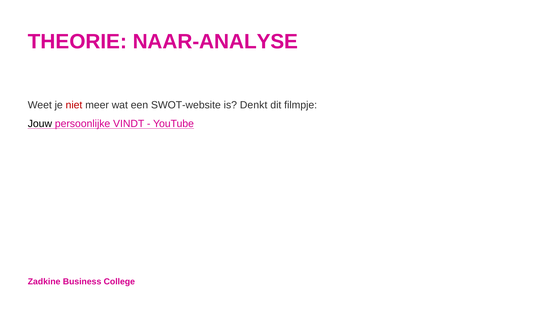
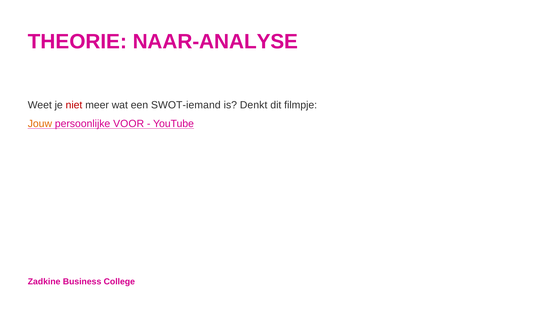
SWOT-website: SWOT-website -> SWOT-iemand
Jouw colour: black -> orange
VINDT: VINDT -> VOOR
